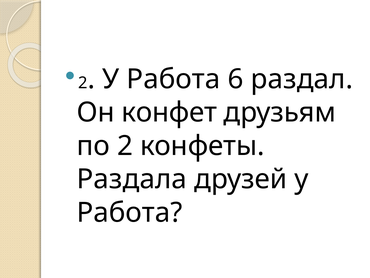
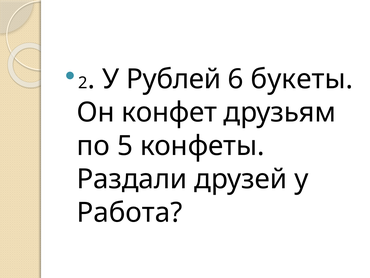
Работа at (173, 79): Работа -> Рублей
раздал: раздал -> букеты
по 2: 2 -> 5
Раздала: Раздала -> Раздали
